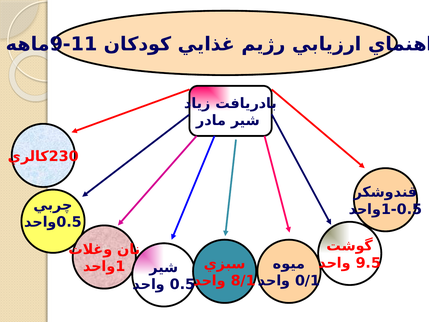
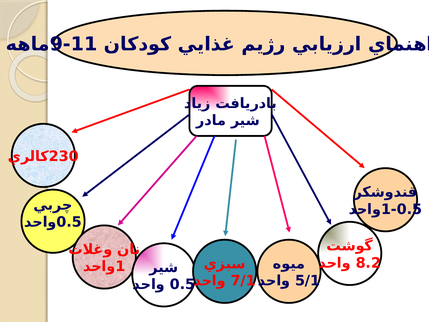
9.5: 9.5 -> 8.2
8/1: 8/1 -> 7/1
0/1: 0/1 -> 5/1
